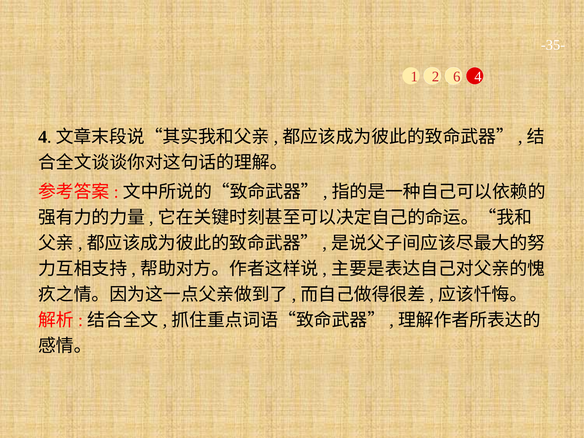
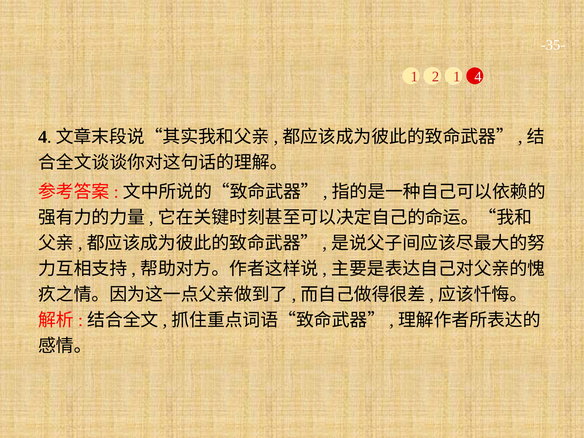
2 6: 6 -> 1
